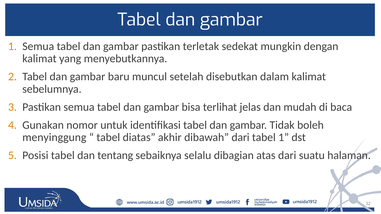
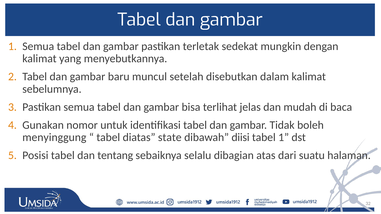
akhir: akhir -> state
dibawah dari: dari -> diisi
